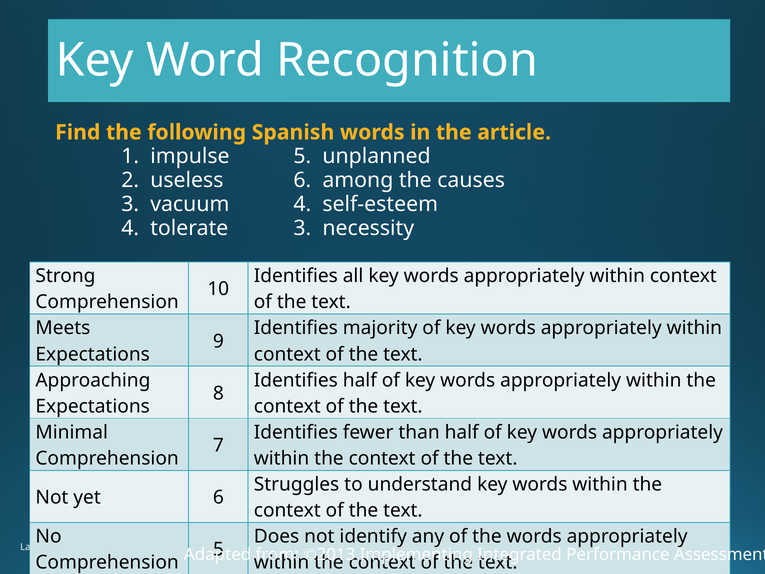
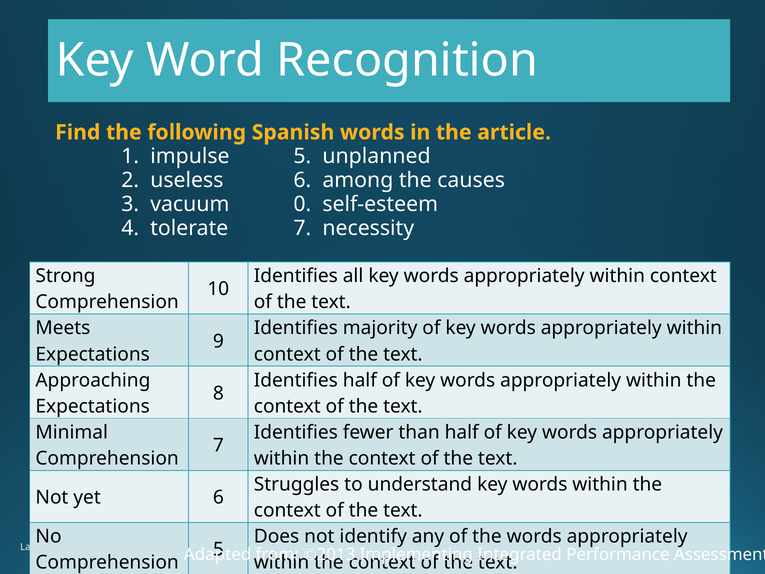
vacuum 4: 4 -> 0
tolerate 3: 3 -> 7
